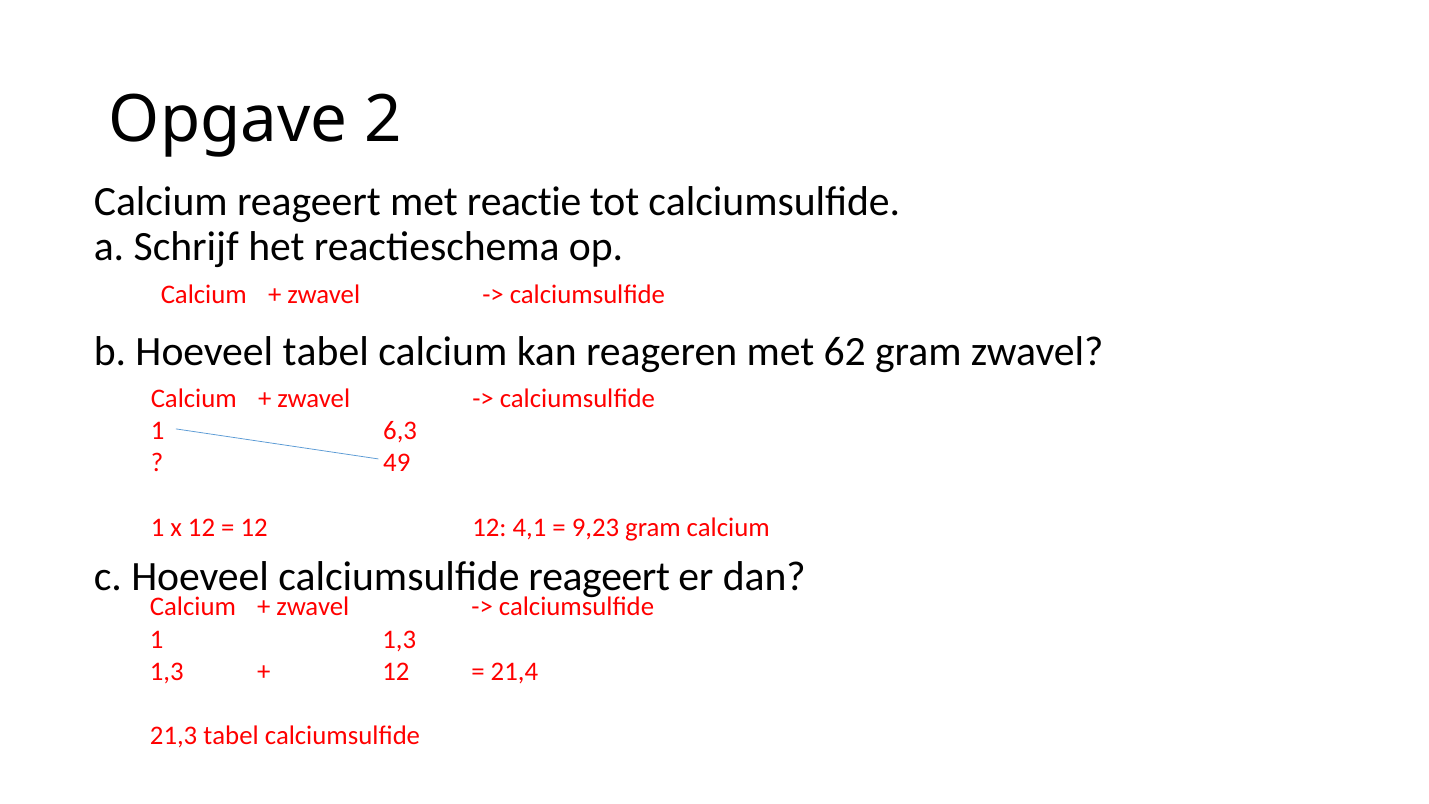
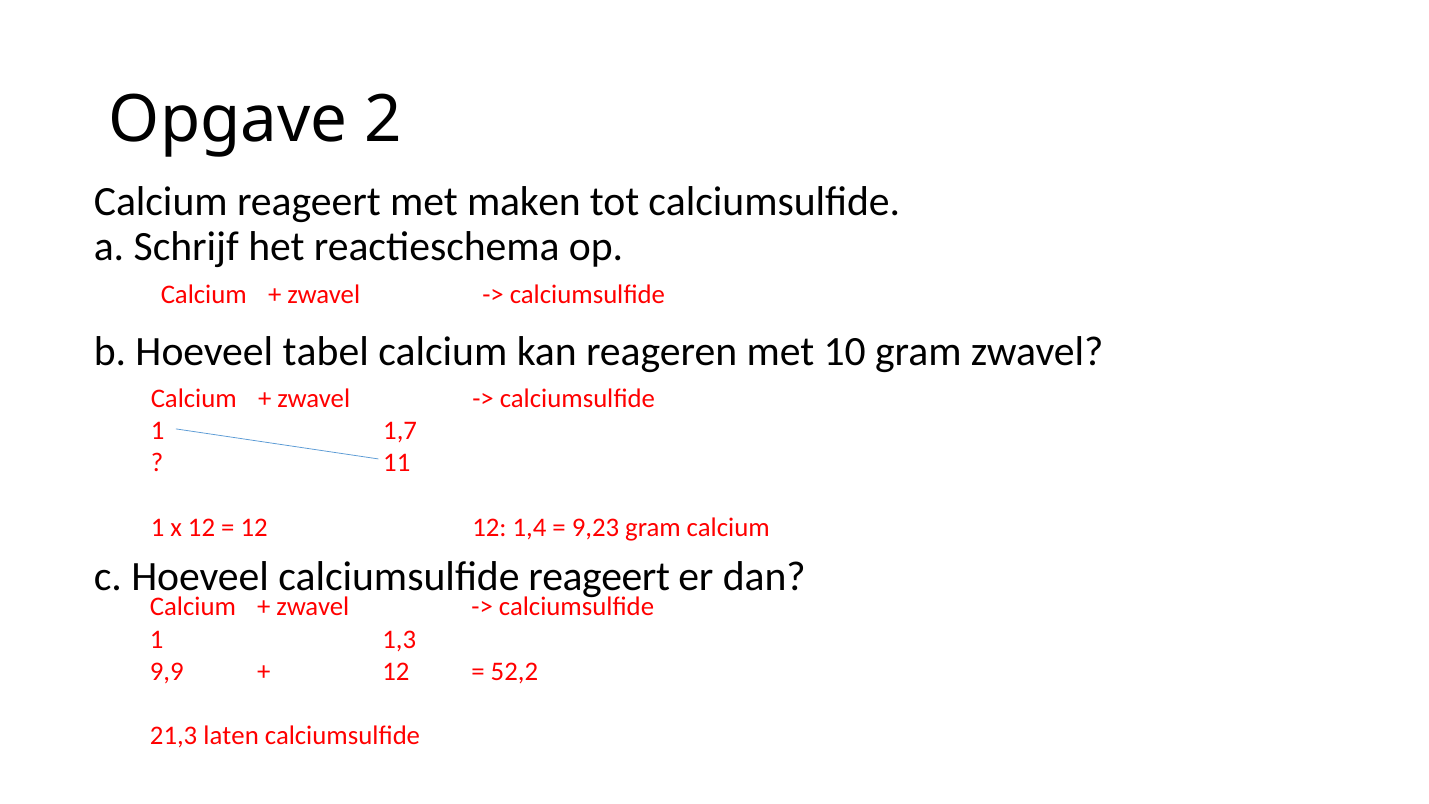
reactie: reactie -> maken
62: 62 -> 10
6,3: 6,3 -> 1,7
49: 49 -> 11
4,1: 4,1 -> 1,4
1,3 at (167, 671): 1,3 -> 9,9
21,4: 21,4 -> 52,2
21,3 tabel: tabel -> laten
